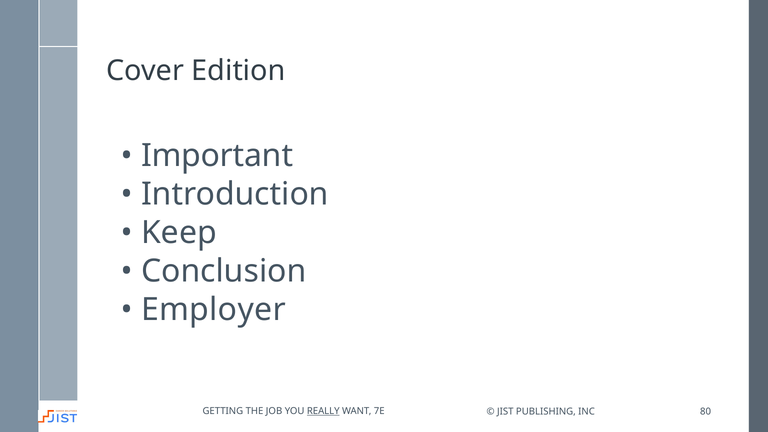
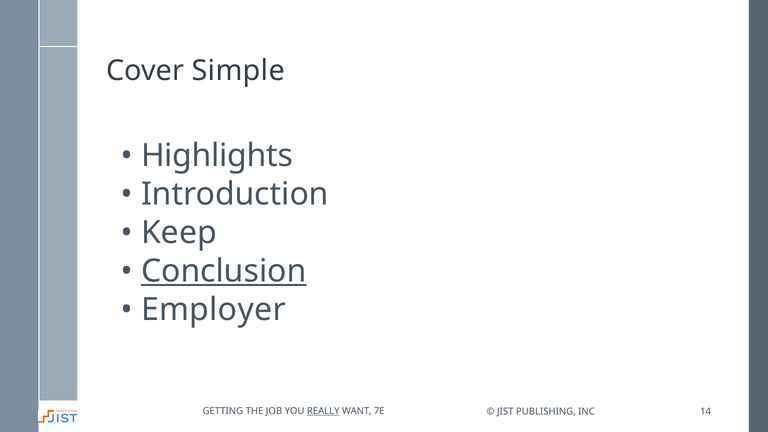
Edition: Edition -> Simple
Important: Important -> Highlights
Conclusion underline: none -> present
80: 80 -> 14
